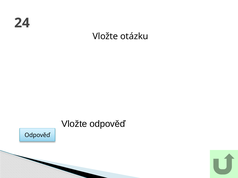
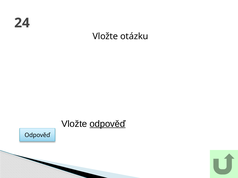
odpověď at (108, 124) underline: none -> present
